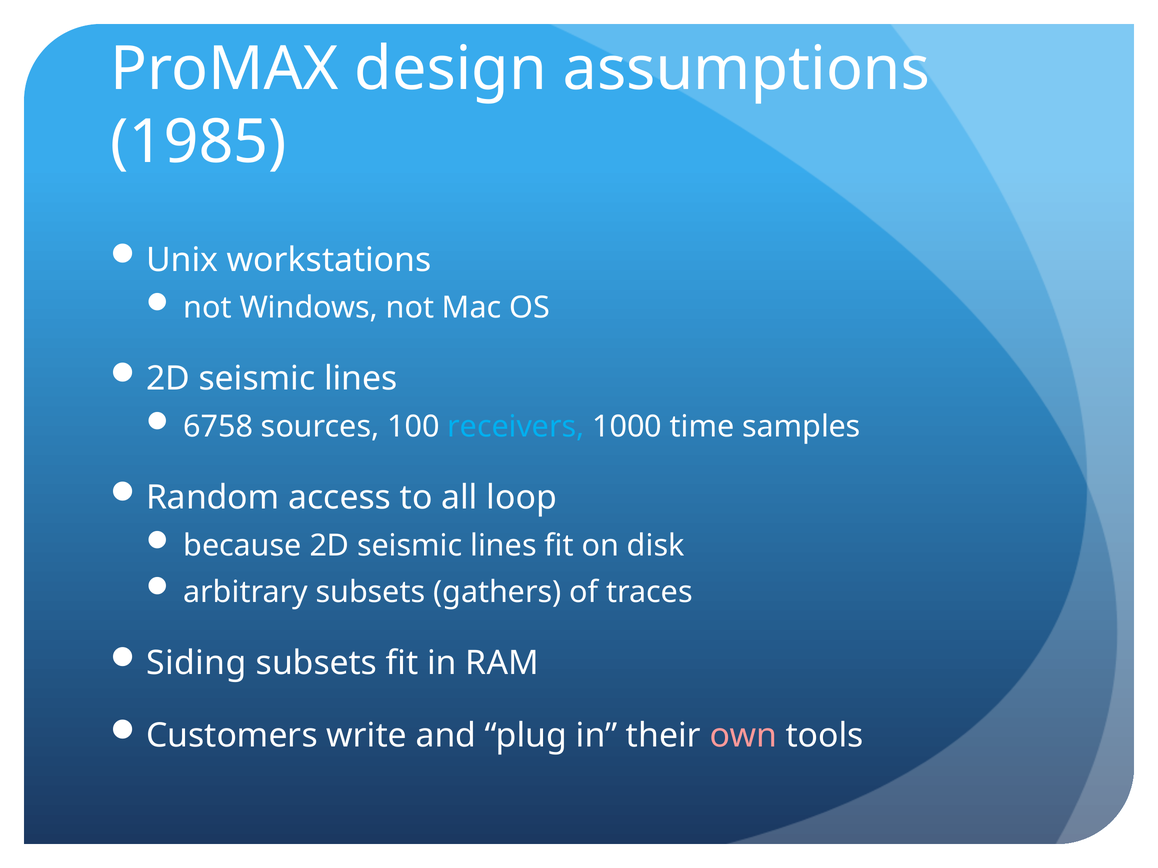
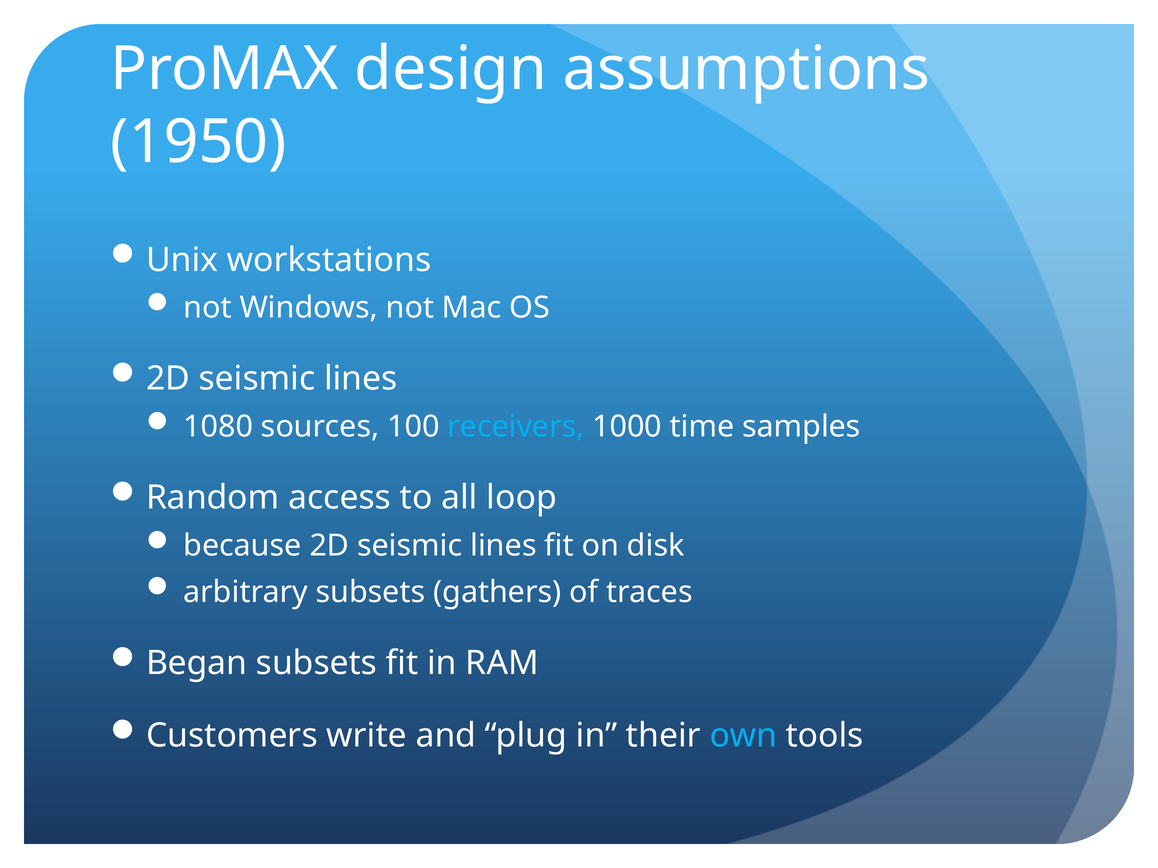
1985: 1985 -> 1950
6758: 6758 -> 1080
Siding: Siding -> Began
own colour: pink -> light blue
